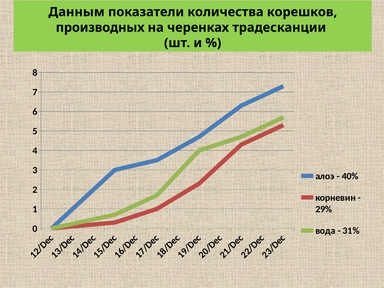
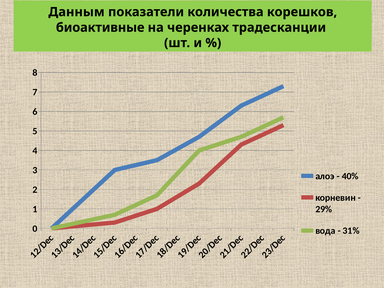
производных: производных -> биоактивные
